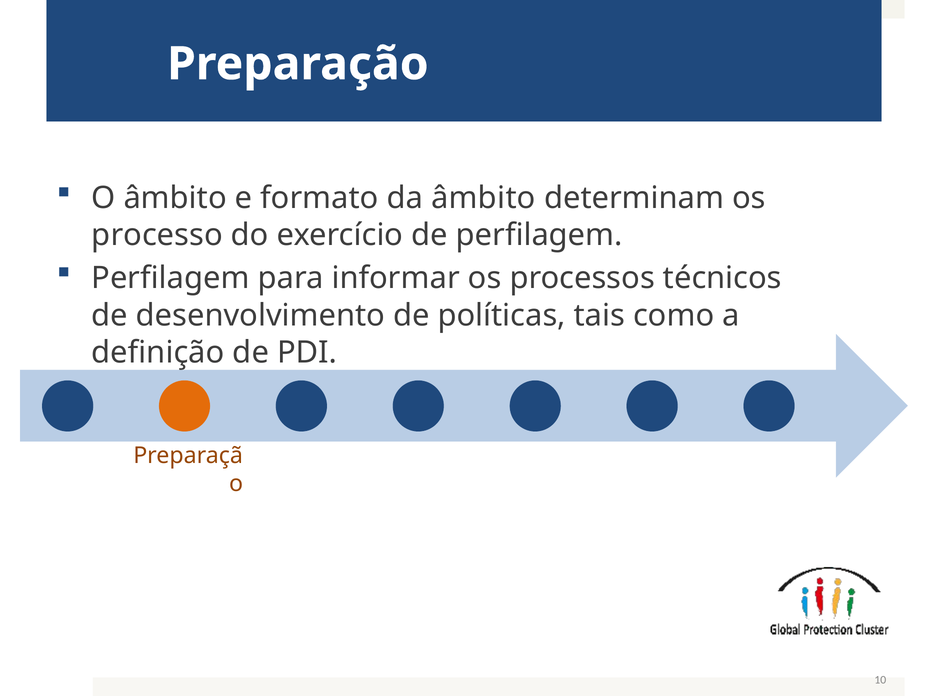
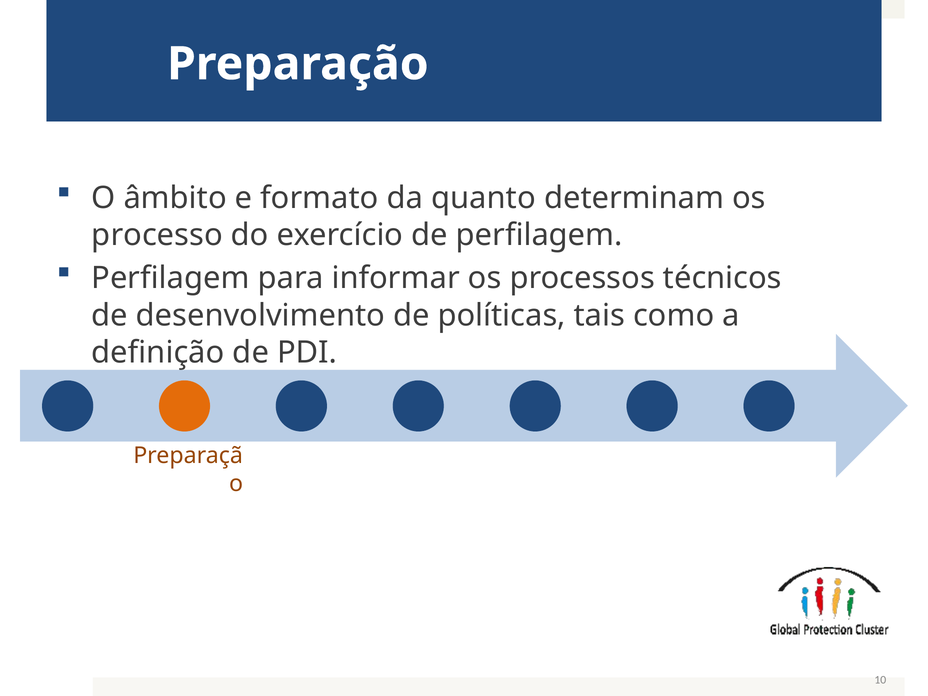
da âmbito: âmbito -> quanto
